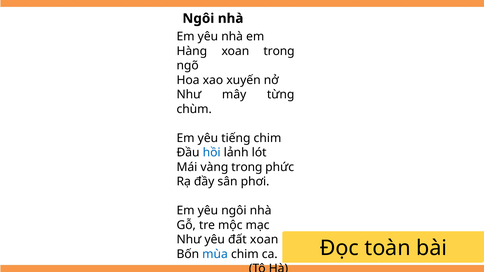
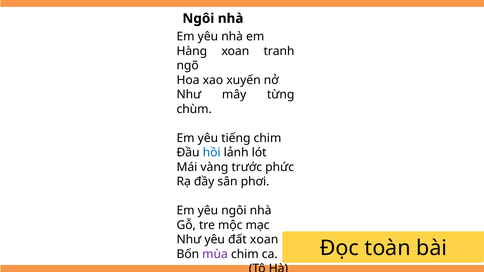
xoan trong: trong -> tranh
vàng trong: trong -> trước
mùa colour: blue -> purple
